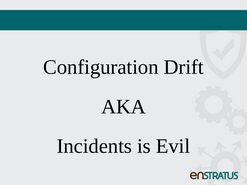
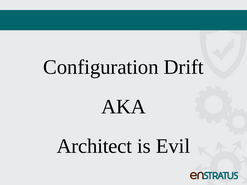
Incidents: Incidents -> Architect
